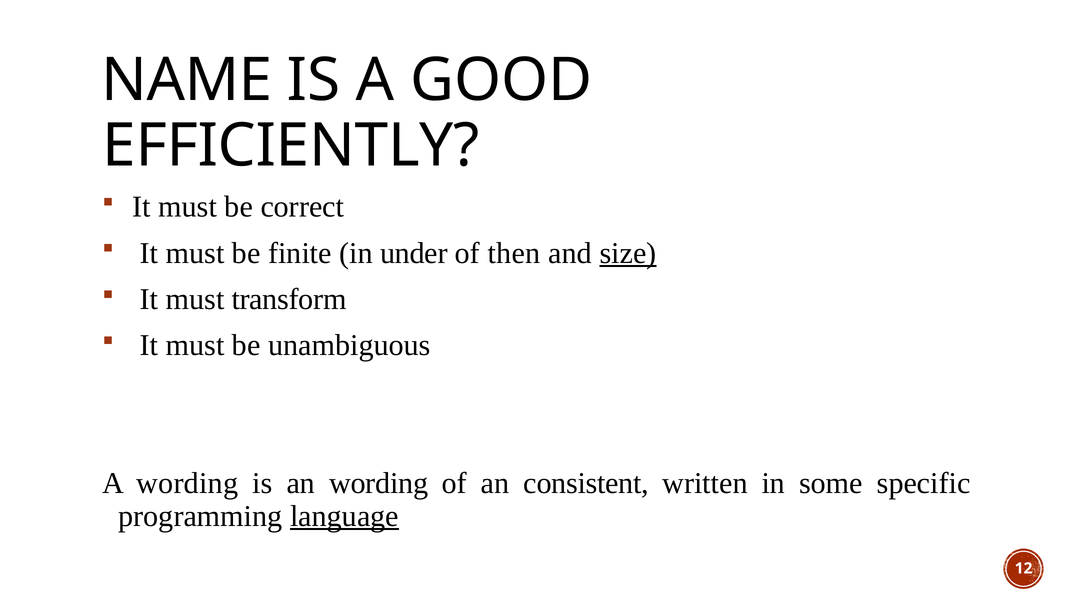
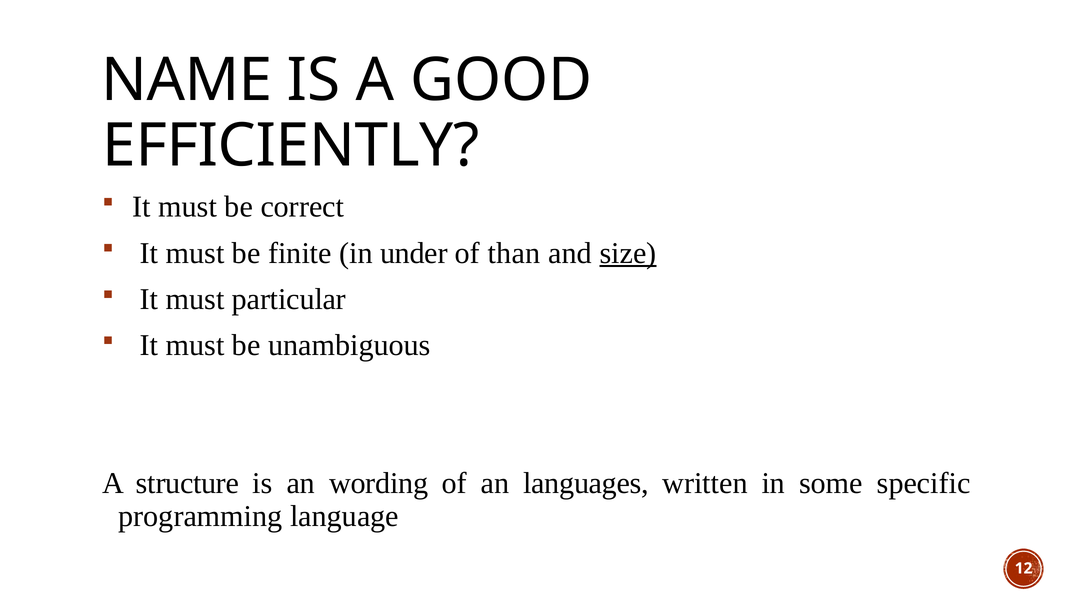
then: then -> than
transform: transform -> particular
A wording: wording -> structure
consistent: consistent -> languages
language underline: present -> none
